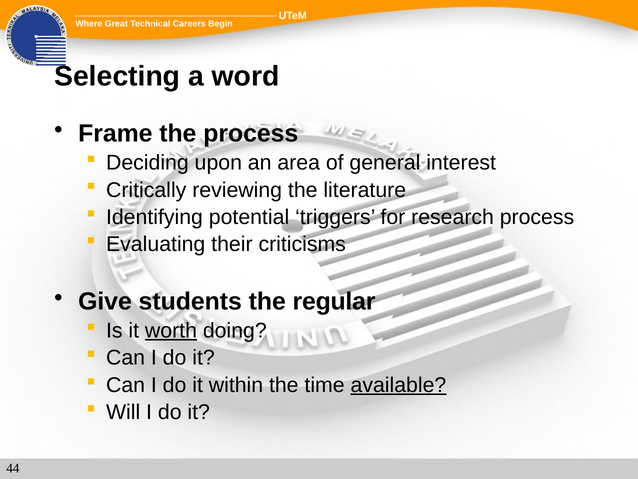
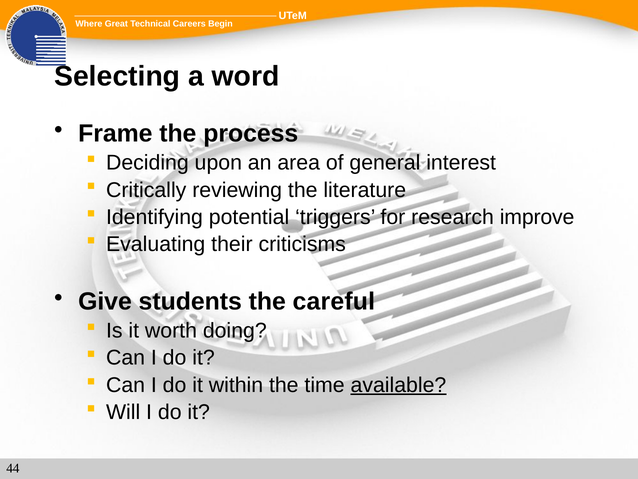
research process: process -> improve
regular: regular -> careful
worth underline: present -> none
